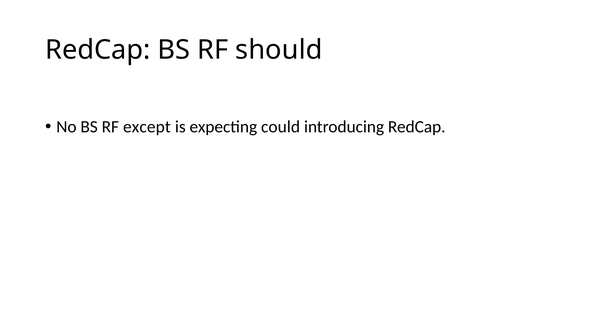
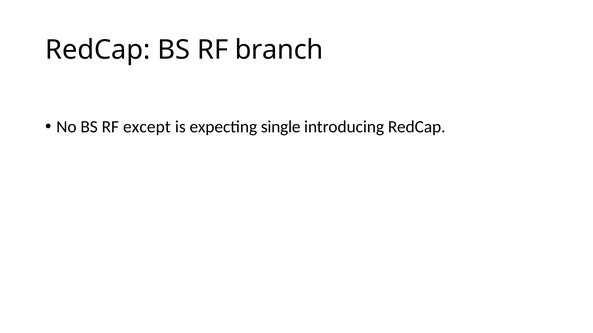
should: should -> branch
could: could -> single
